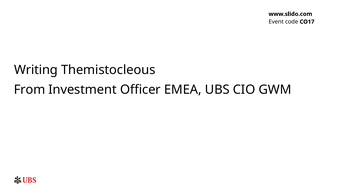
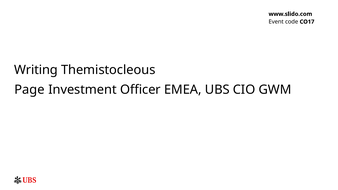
From: From -> Page
